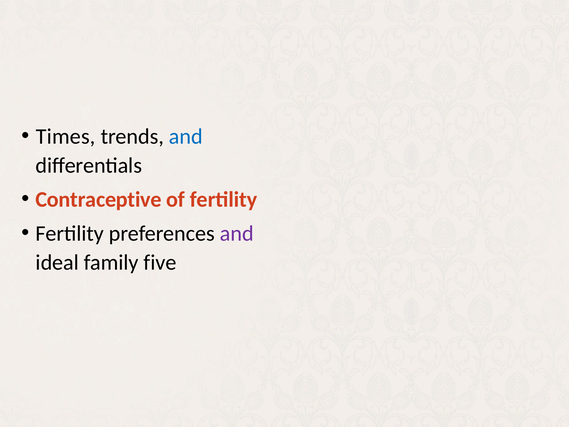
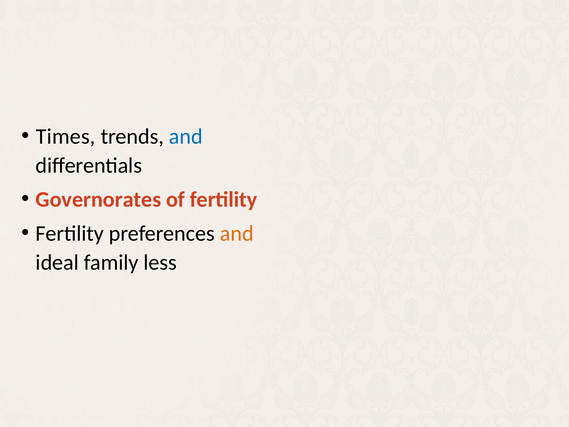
Contraceptive: Contraceptive -> Governorates
and at (237, 233) colour: purple -> orange
five: five -> less
